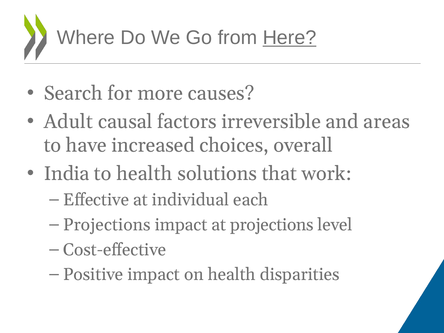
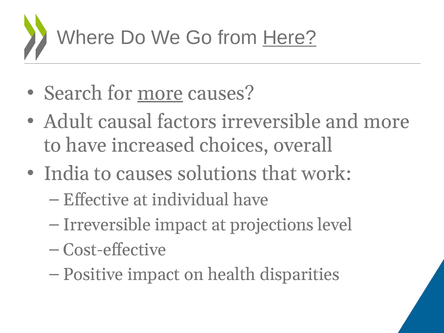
more at (160, 93) underline: none -> present
and areas: areas -> more
to health: health -> causes
individual each: each -> have
Projections at (107, 225): Projections -> Irreversible
